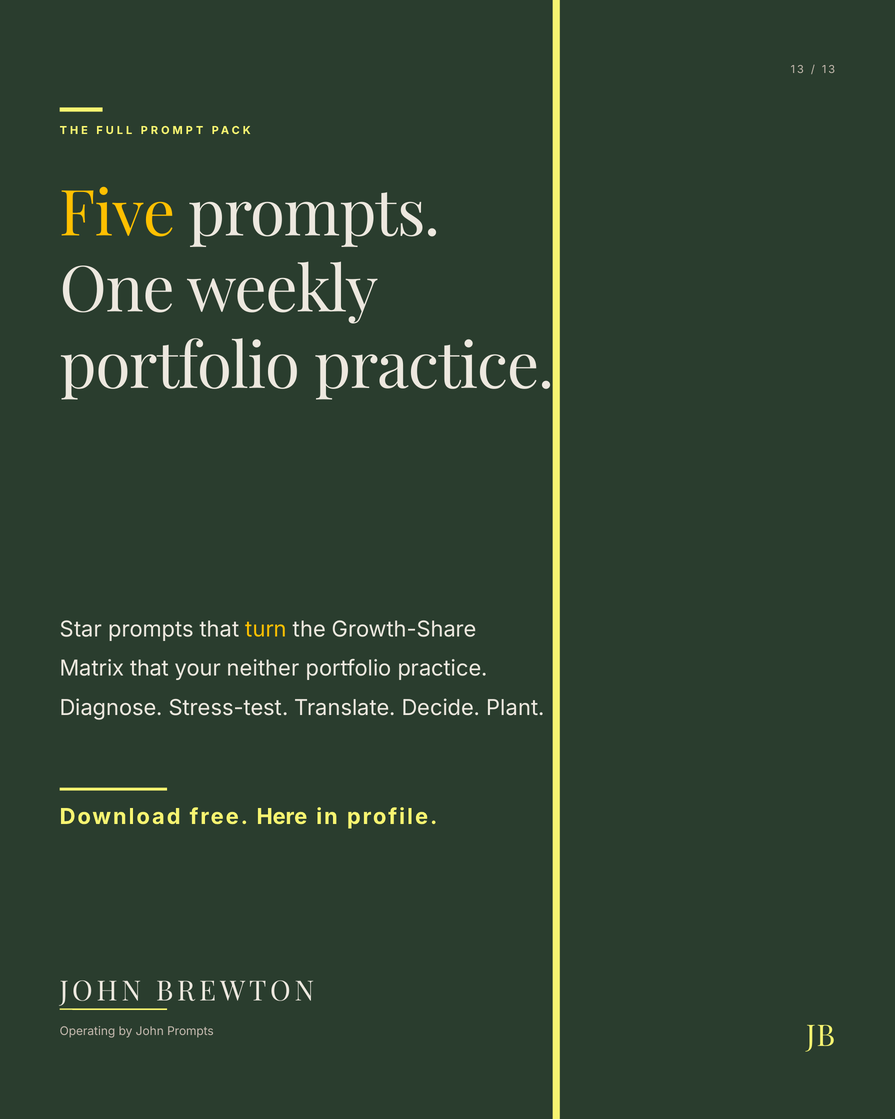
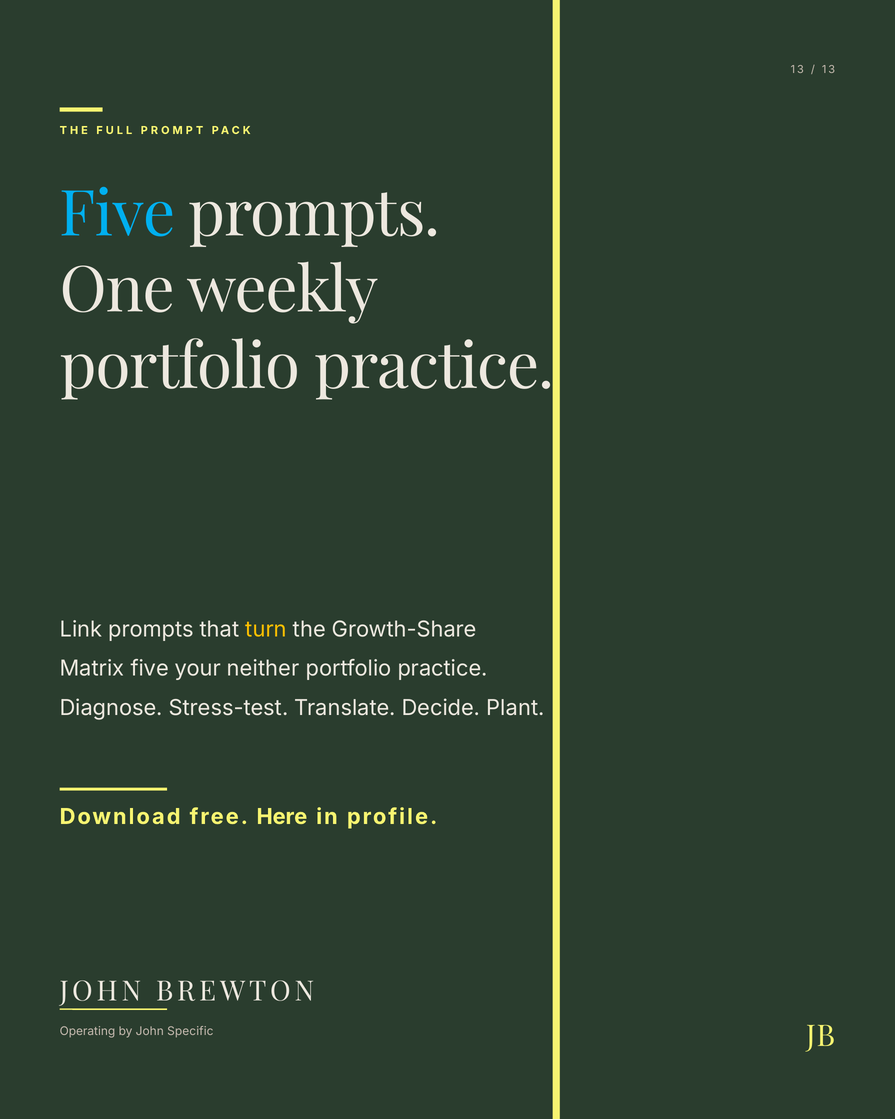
Five at (117, 214) colour: yellow -> light blue
Star: Star -> Link
Matrix that: that -> five
John Prompts: Prompts -> Specific
